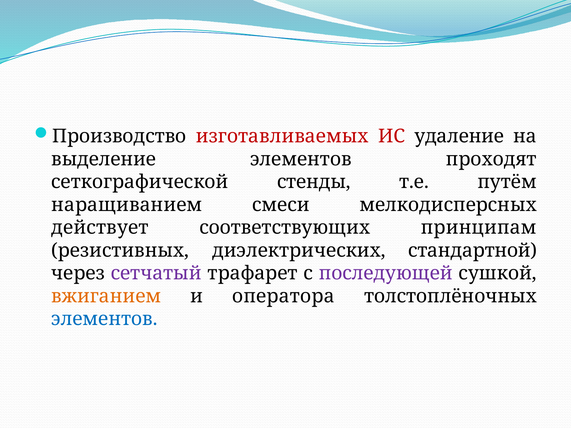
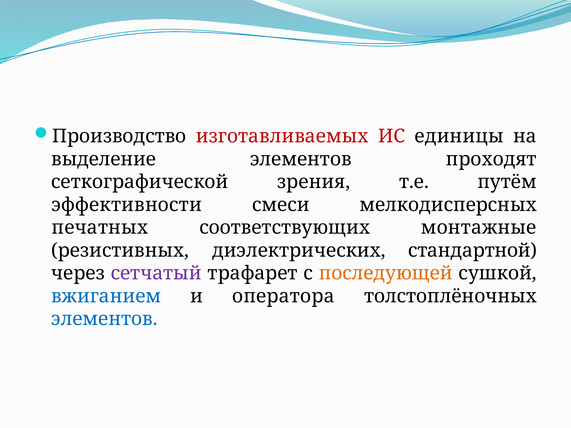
удаление: удаление -> единицы
стенды: стенды -> зрения
наращиванием: наращиванием -> эффективности
действует: действует -> печатных
принципам: принципам -> монтажные
последующей colour: purple -> orange
вжиганием colour: orange -> blue
